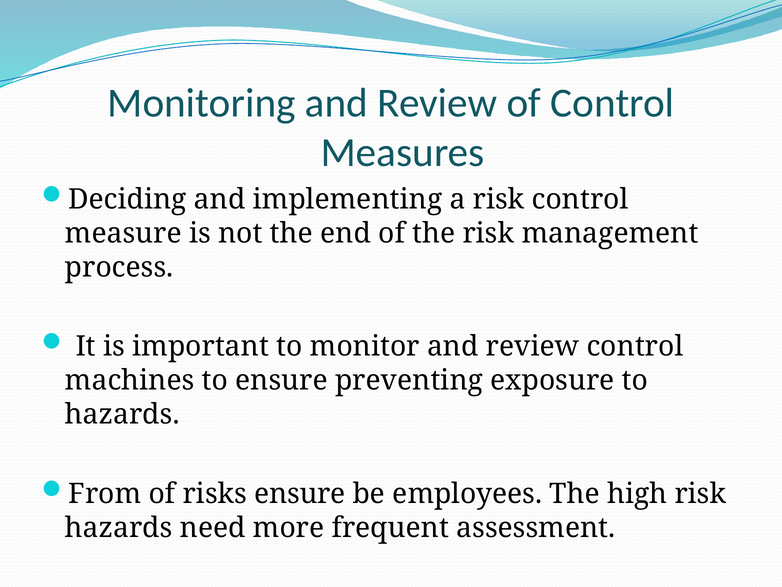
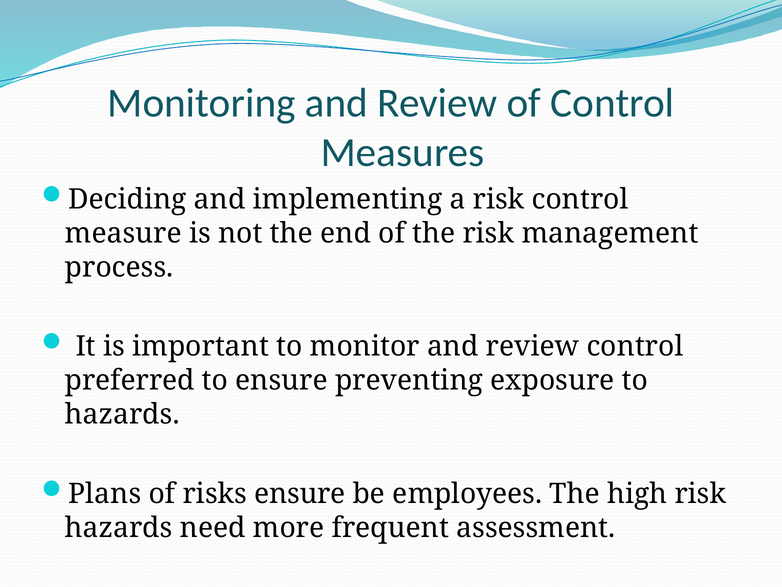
machines: machines -> preferred
From: From -> Plans
